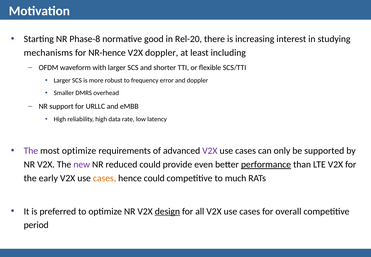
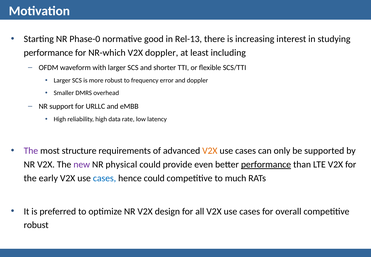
Phase-8: Phase-8 -> Phase-0
Rel-20: Rel-20 -> Rel-13
mechanisms at (48, 53): mechanisms -> performance
NR-hence: NR-hence -> NR-which
most optimize: optimize -> structure
V2X at (210, 151) colour: purple -> orange
reduced: reduced -> physical
cases at (105, 178) colour: orange -> blue
design underline: present -> none
period at (36, 225): period -> robust
